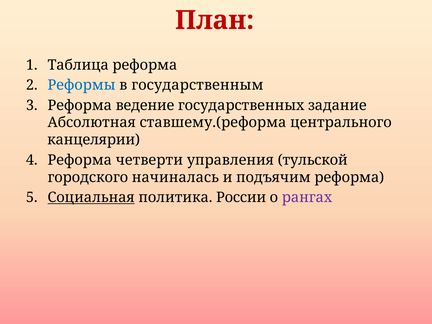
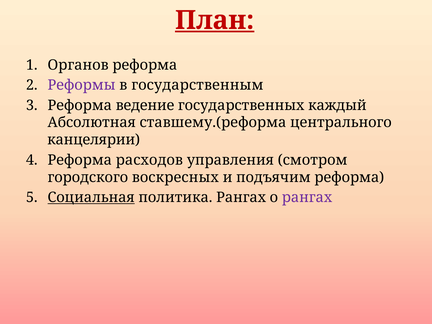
План underline: none -> present
Таблица: Таблица -> Органов
Реформы colour: blue -> purple
задание: задание -> каждый
четверти: четверти -> расходов
тульской: тульской -> смотром
начиналась: начиналась -> воскресных
политика России: России -> Рангах
